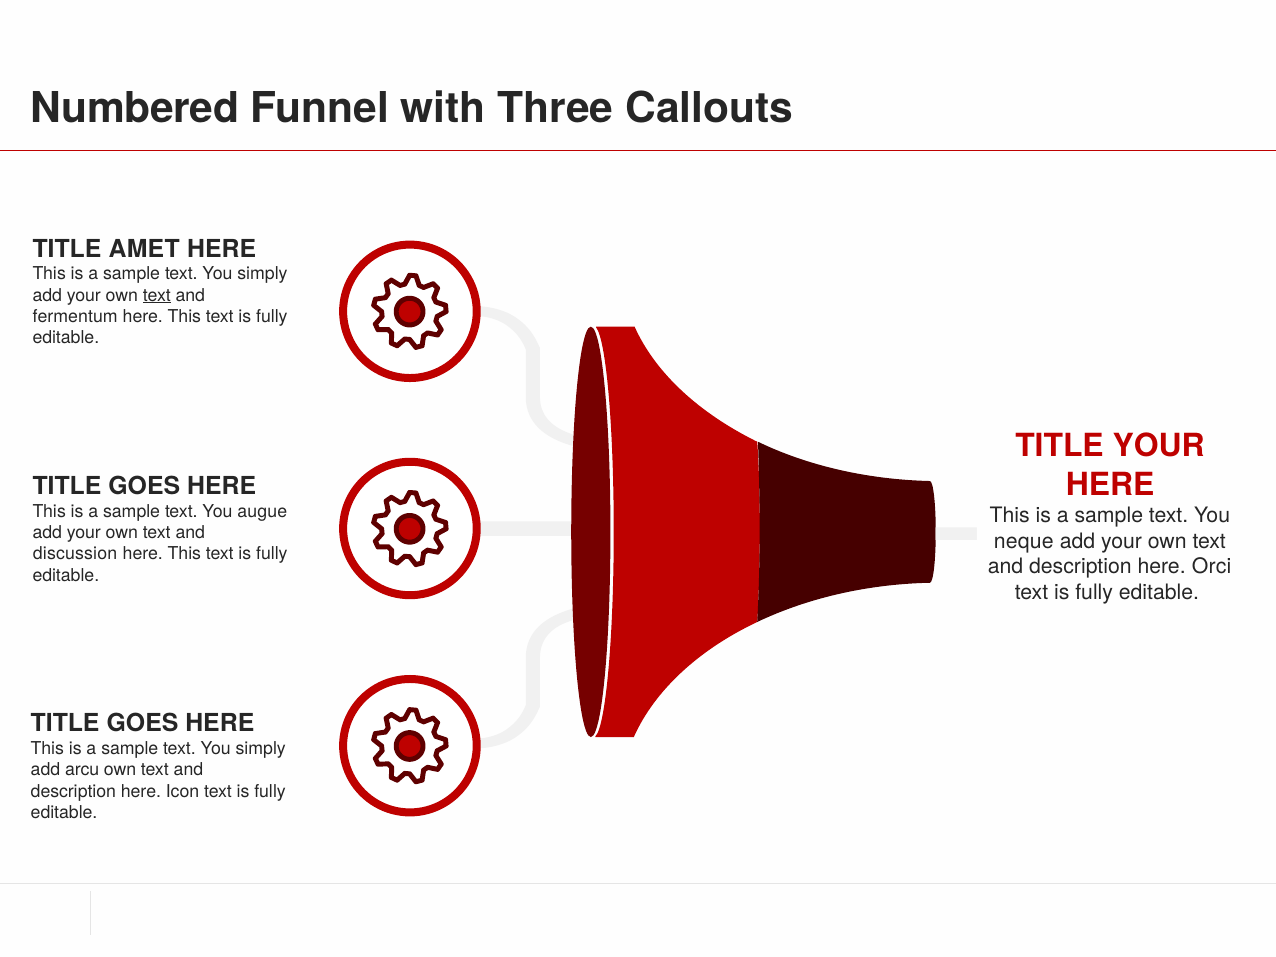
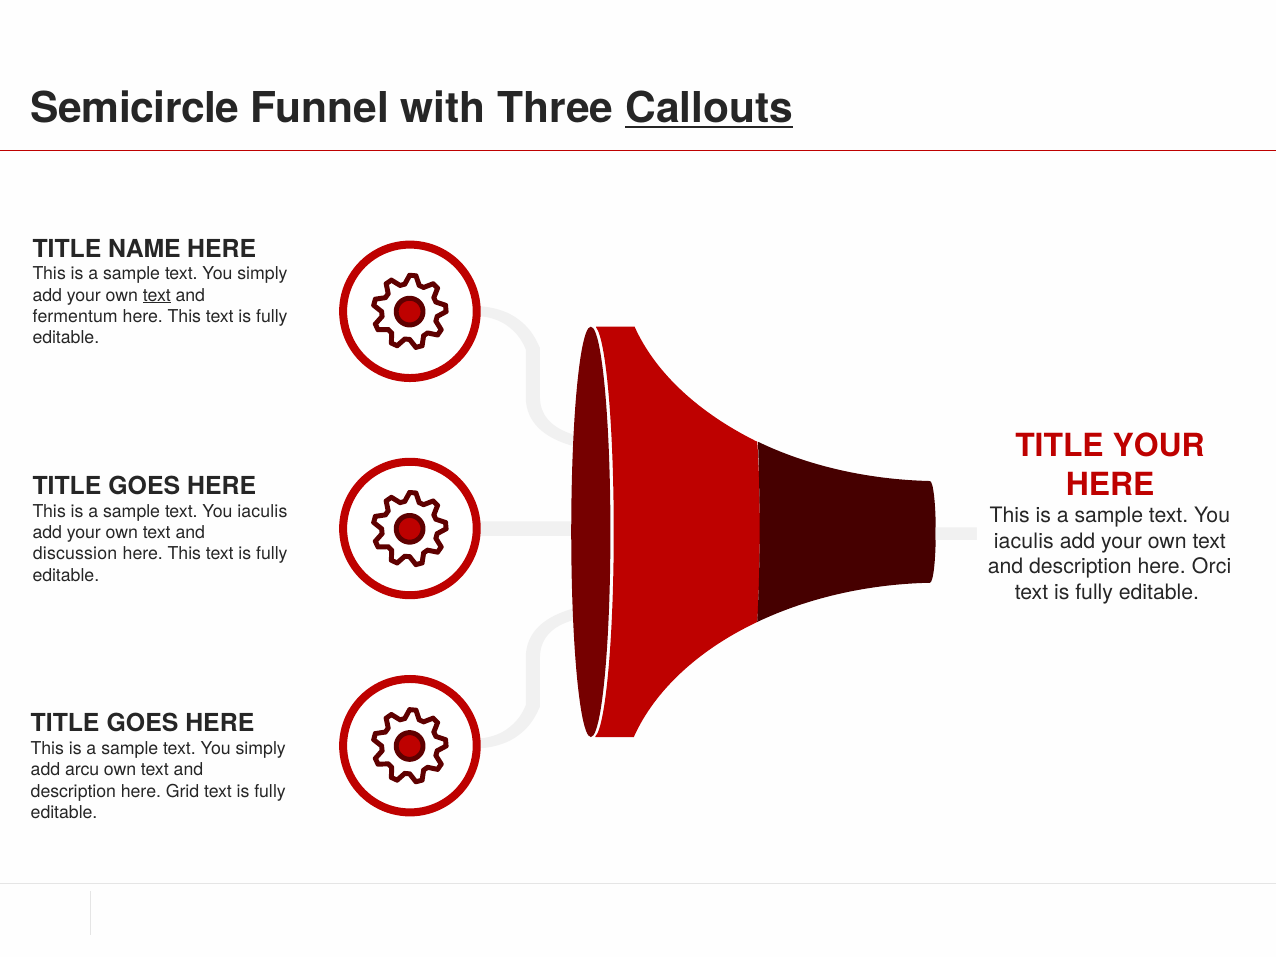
Numbered: Numbered -> Semicircle
Callouts underline: none -> present
AMET: AMET -> NAME
augue at (262, 511): augue -> iaculis
neque at (1024, 541): neque -> iaculis
Icon: Icon -> Grid
